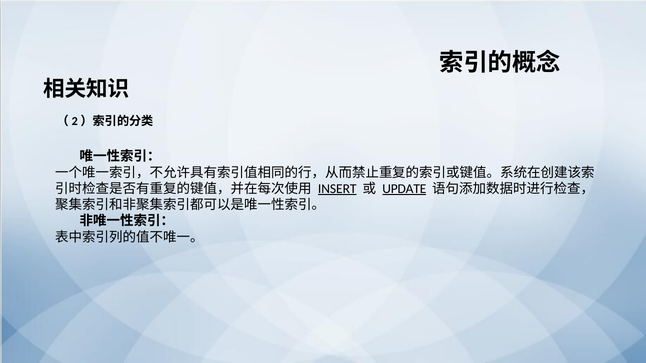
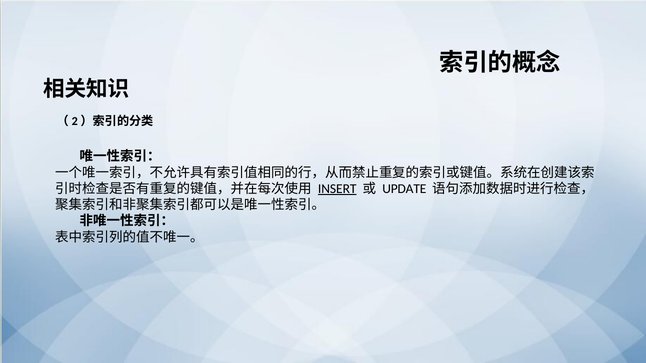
UPDATE underline: present -> none
